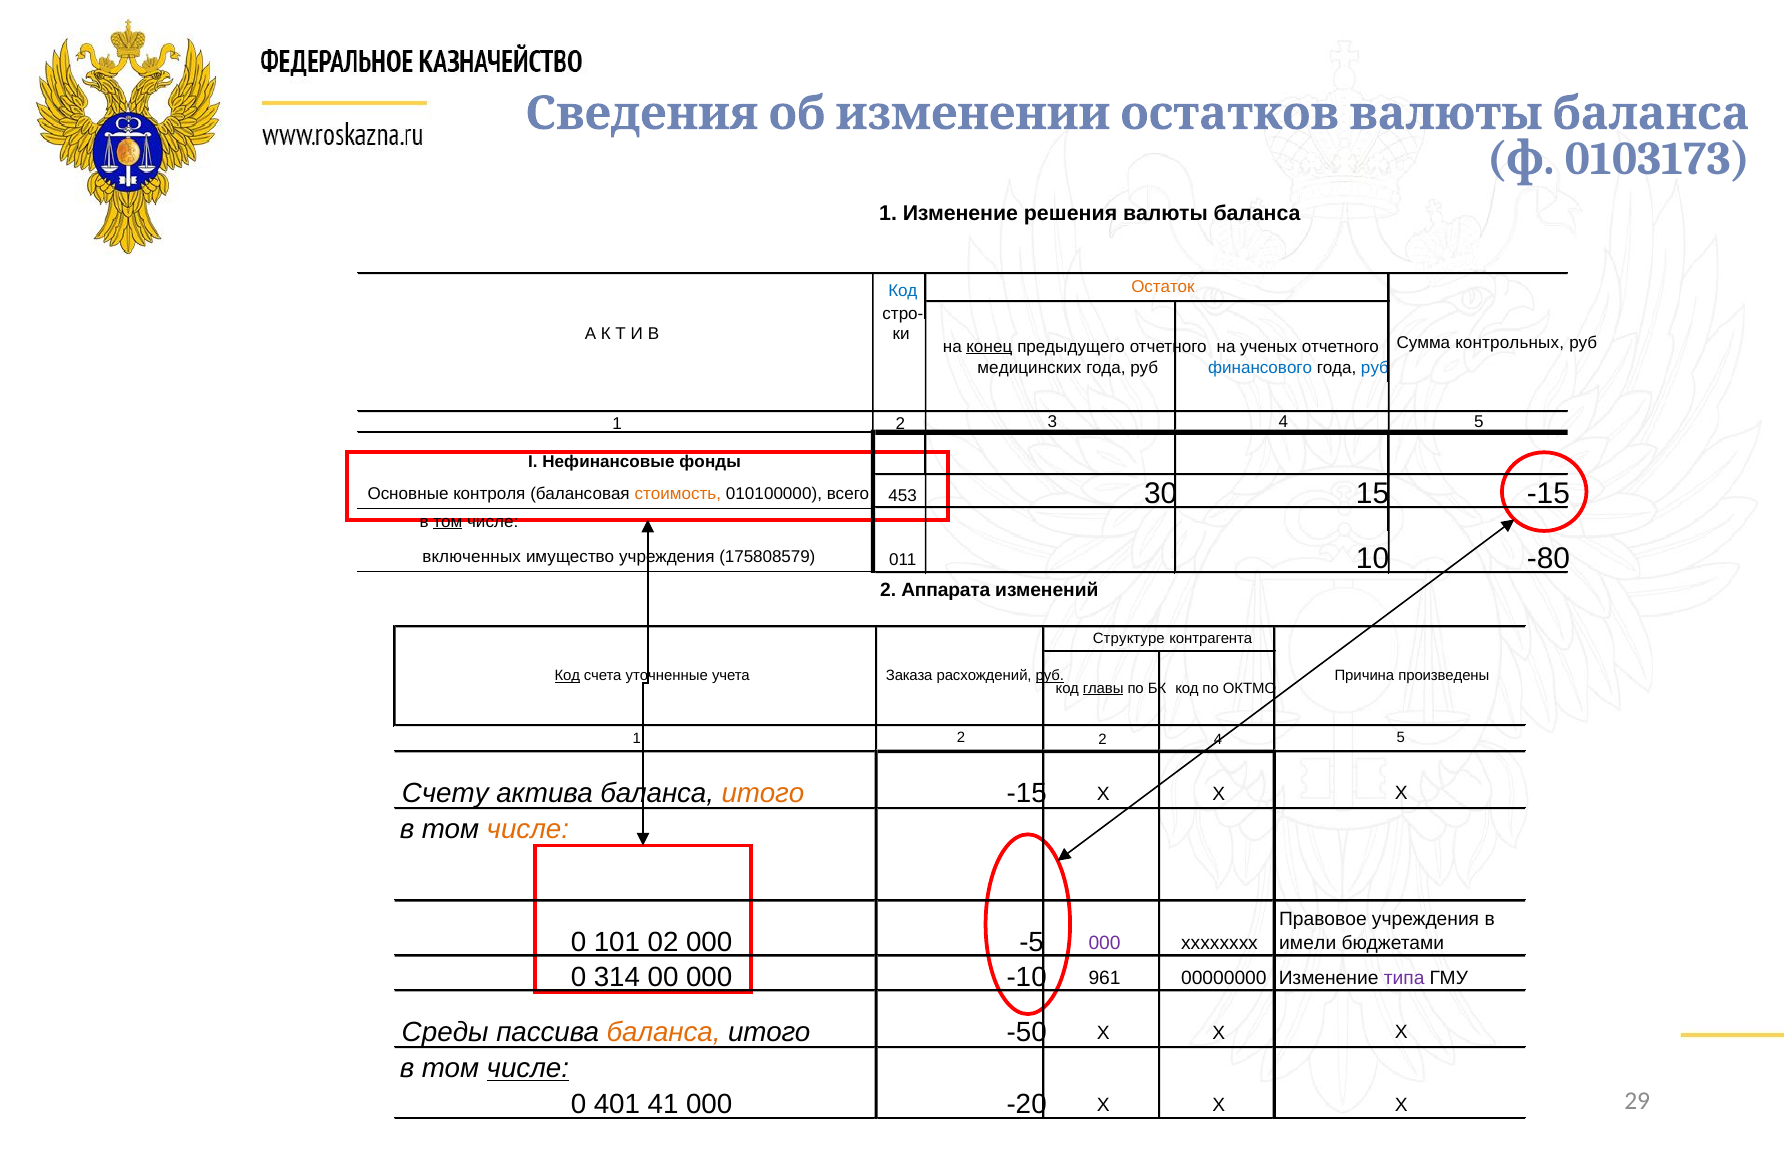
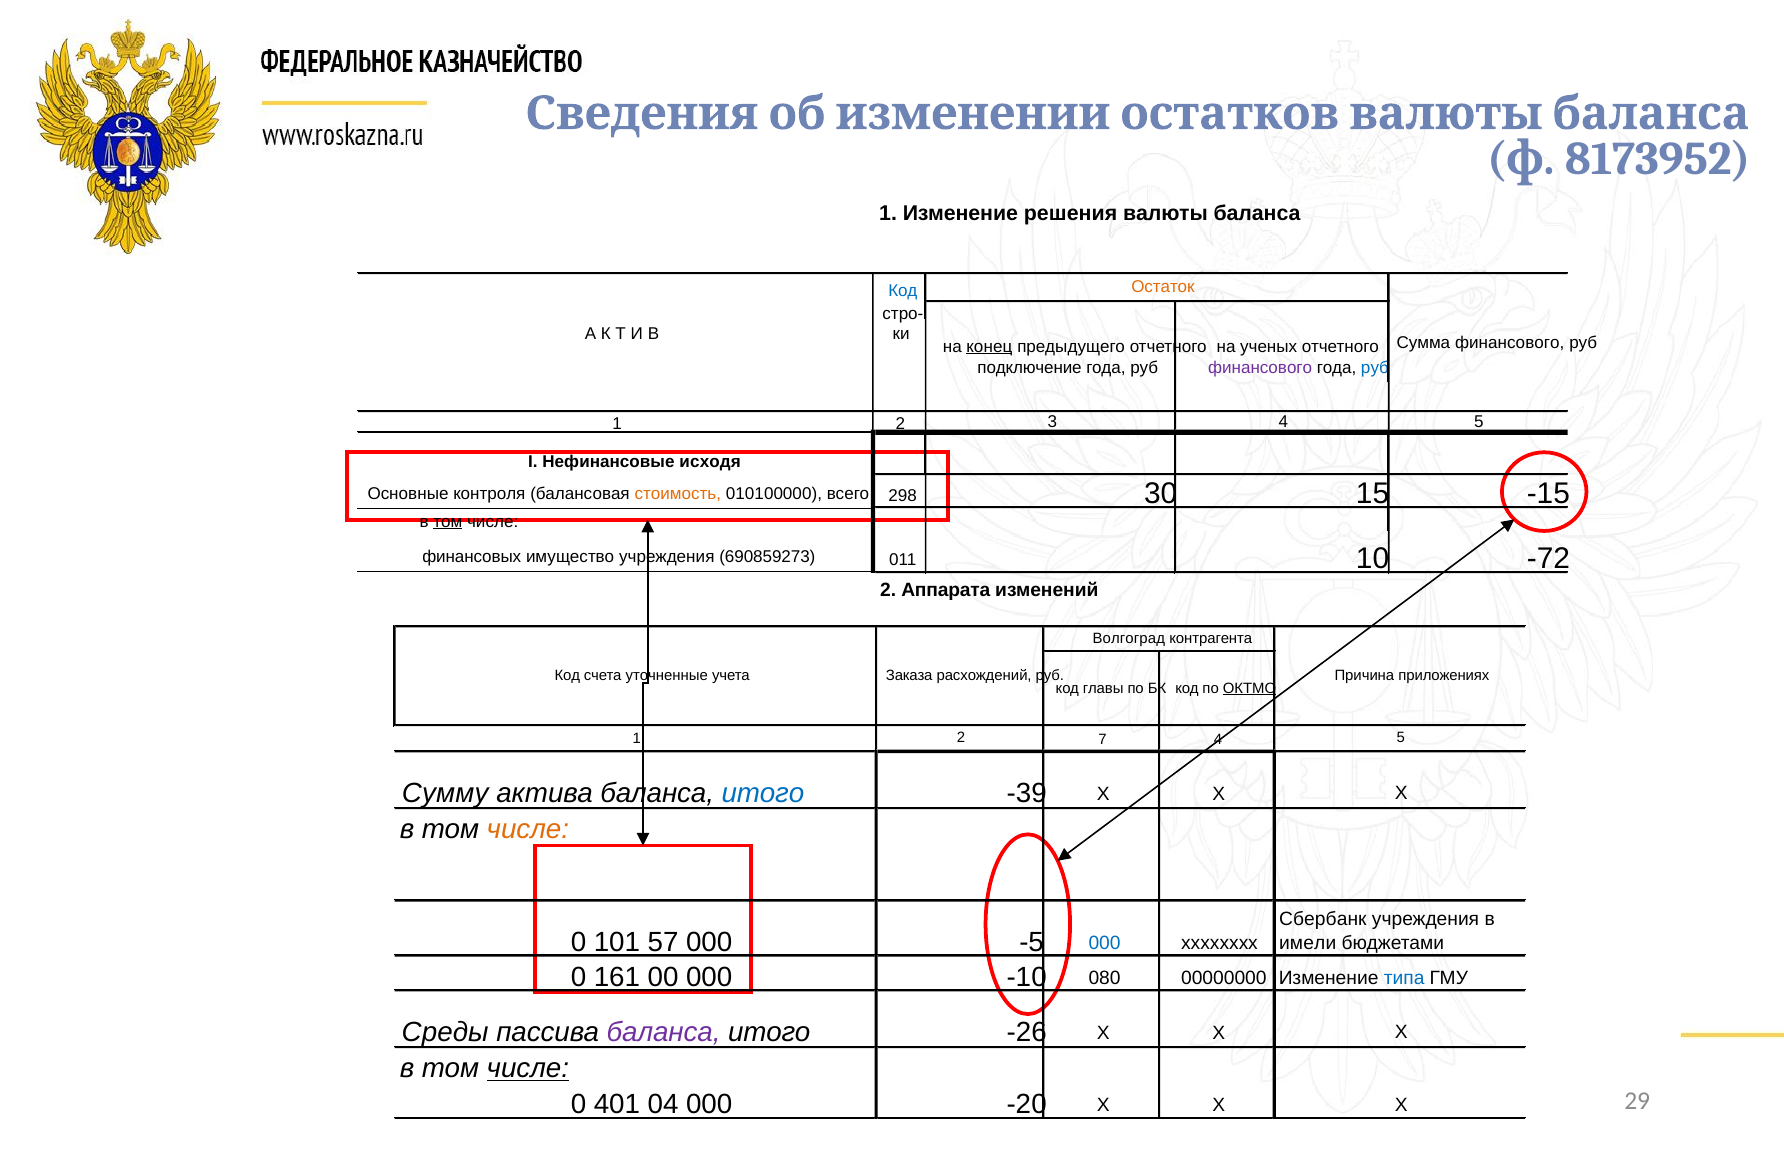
0103173: 0103173 -> 8173952
Сумма контрольных: контрольных -> финансового
медицинских: медицинских -> подключение
финансового at (1260, 368) colour: blue -> purple
фонды: фонды -> исходя
453: 453 -> 298
-80: -80 -> -72
включенных: включенных -> финансовых
175808579: 175808579 -> 690859273
Структуре: Структуре -> Волгоград
Код at (567, 676) underline: present -> none
руб at (1050, 676) underline: present -> none
произведены: произведены -> приложениях
главы underline: present -> none
ОКТМО underline: none -> present
2 at (1103, 739): 2 -> 7
-15 at (1027, 793): -15 -> -39
Счету: Счету -> Сумму
итого at (763, 793) colour: orange -> blue
Правовое: Правовое -> Сбербанк
02: 02 -> 57
000 at (1105, 943) colour: purple -> blue
314: 314 -> 161
961: 961 -> 080
типа colour: purple -> blue
-50: -50 -> -26
баланса at (664, 1032) colour: orange -> purple
41: 41 -> 04
